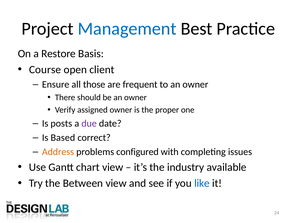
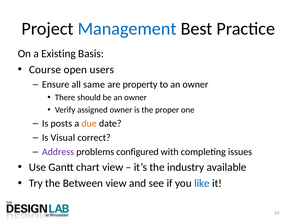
Restore: Restore -> Existing
client: client -> users
those: those -> same
frequent: frequent -> property
due colour: purple -> orange
Based: Based -> Visual
Address colour: orange -> purple
